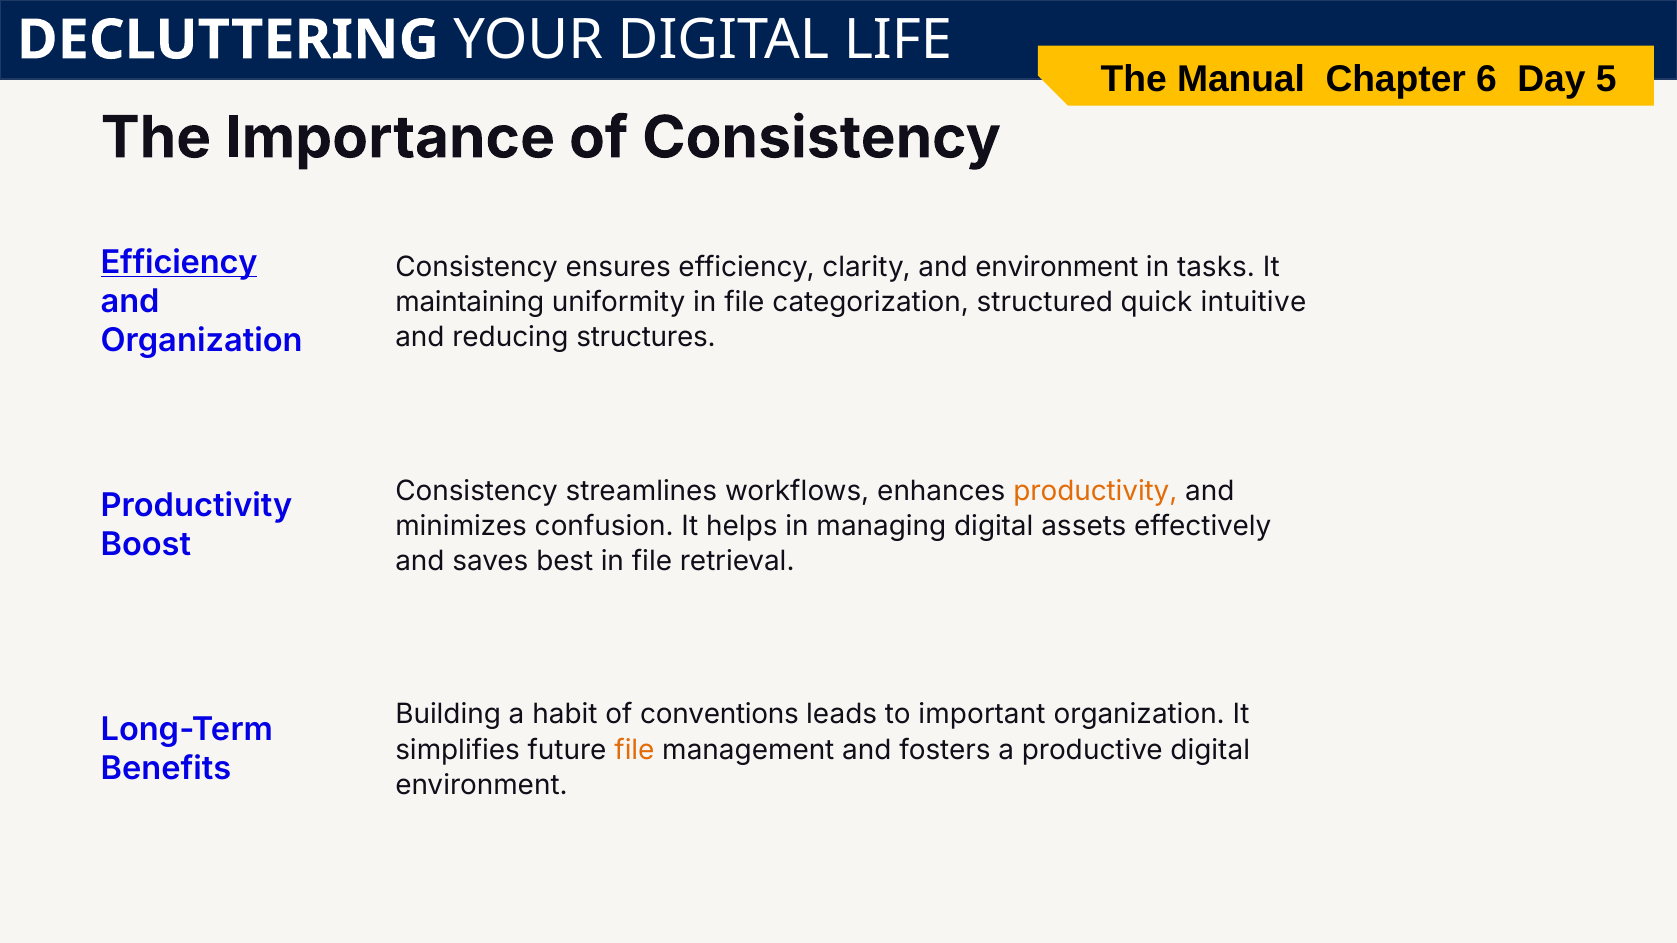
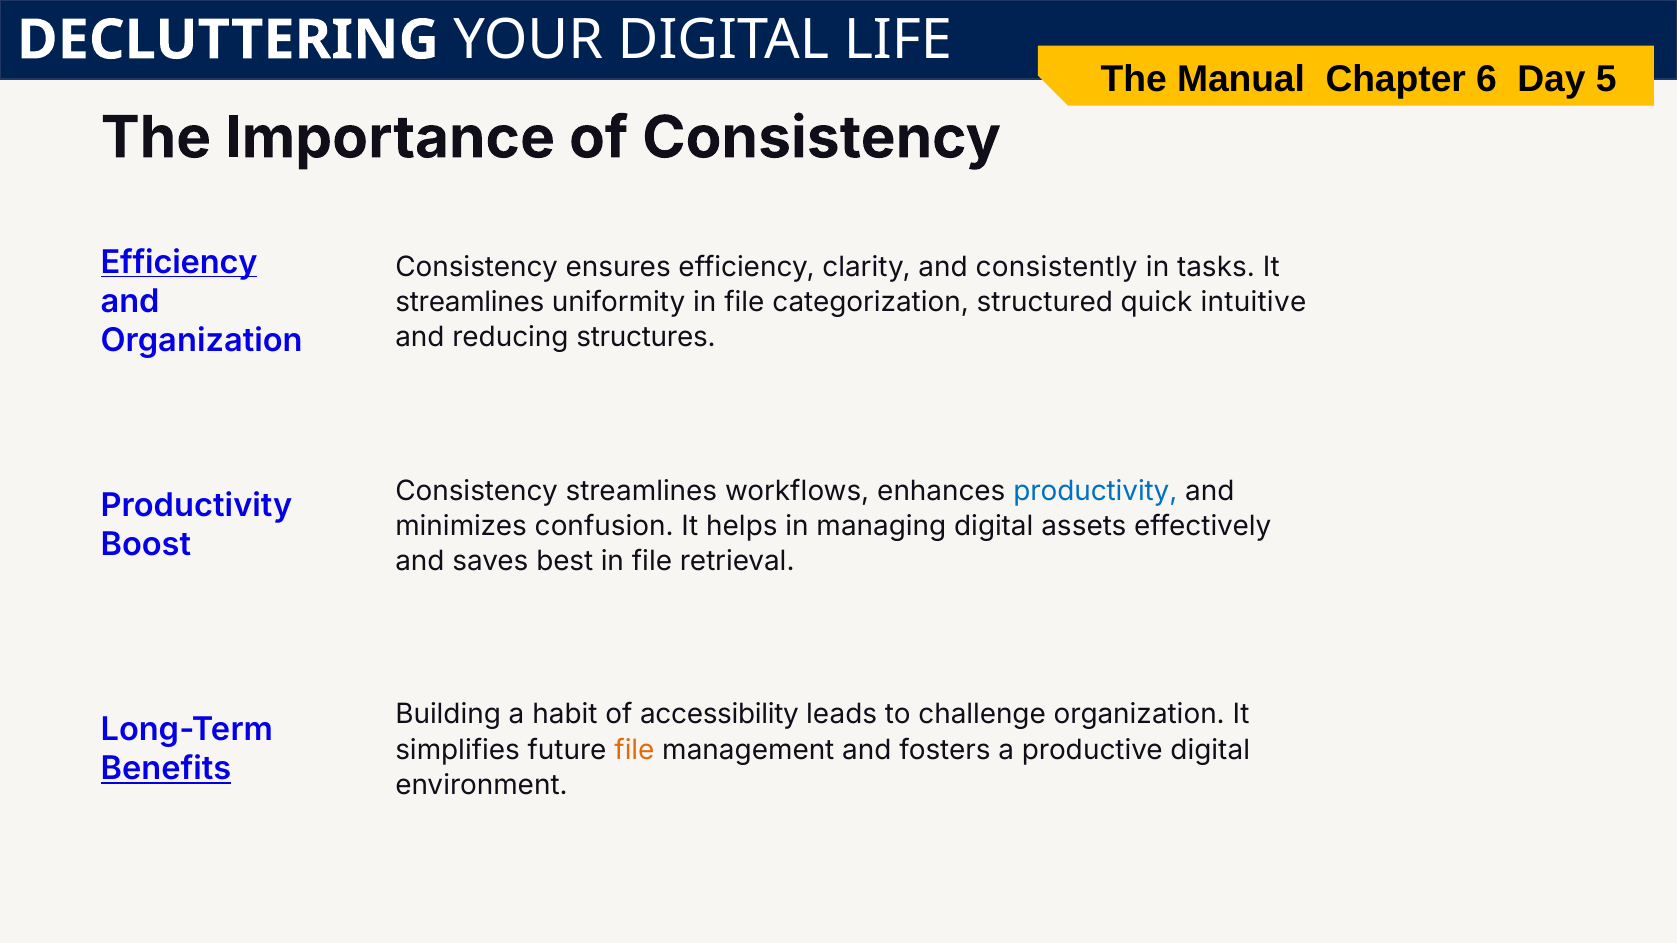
and environment: environment -> consistently
maintaining at (470, 302): maintaining -> streamlines
productivity at (1095, 491) colour: orange -> blue
conventions: conventions -> accessibility
important: important -> challenge
Benefits underline: none -> present
